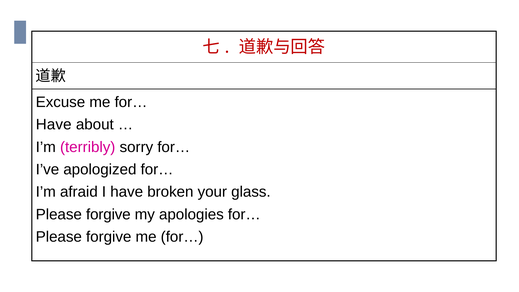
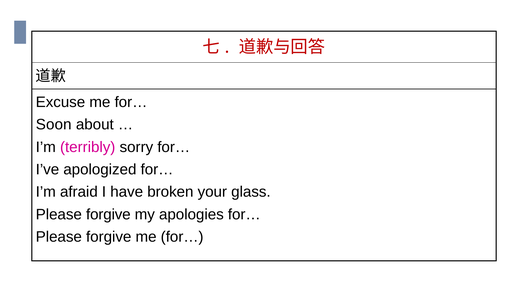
Have at (54, 125): Have -> Soon
